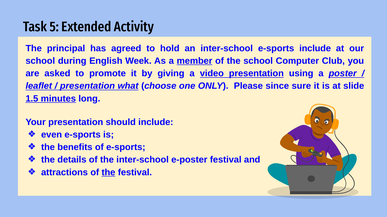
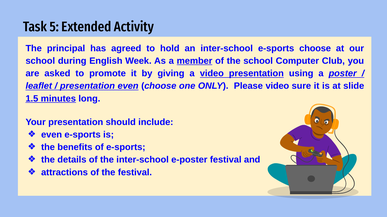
e-sports include: include -> choose
presentation what: what -> even
Please since: since -> video
the at (108, 173) underline: present -> none
